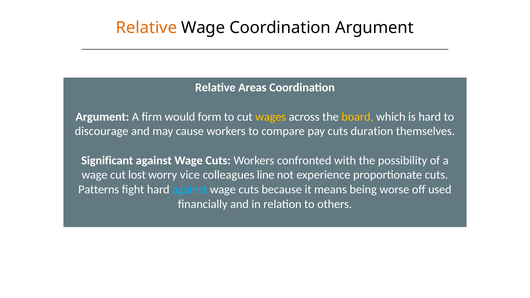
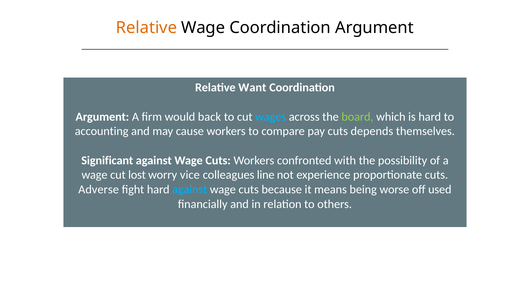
Areas: Areas -> Want
form: form -> back
wages colour: yellow -> light blue
board colour: yellow -> light green
discourage: discourage -> accounting
duration: duration -> depends
Patterns: Patterns -> Adverse
